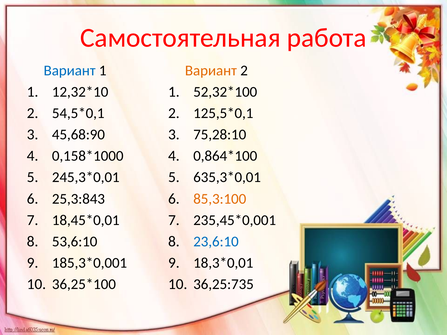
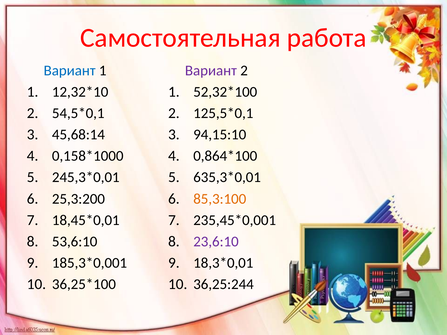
Вариант at (211, 71) colour: orange -> purple
45,68:90: 45,68:90 -> 45,68:14
75,28:10: 75,28:10 -> 94,15:10
25,3:843: 25,3:843 -> 25,3:200
23,6:10 colour: blue -> purple
36,25:735: 36,25:735 -> 36,25:244
